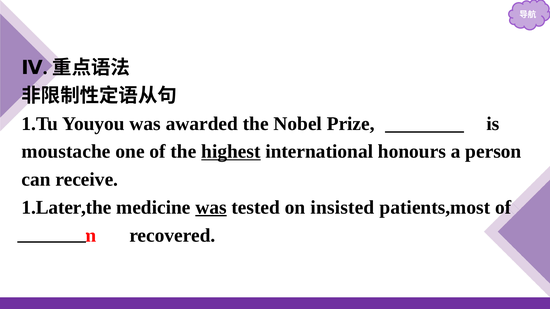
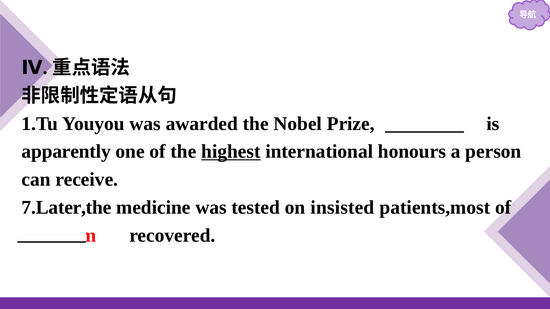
moustache: moustache -> apparently
1.Later,the: 1.Later,the -> 7.Later,the
was at (211, 208) underline: present -> none
